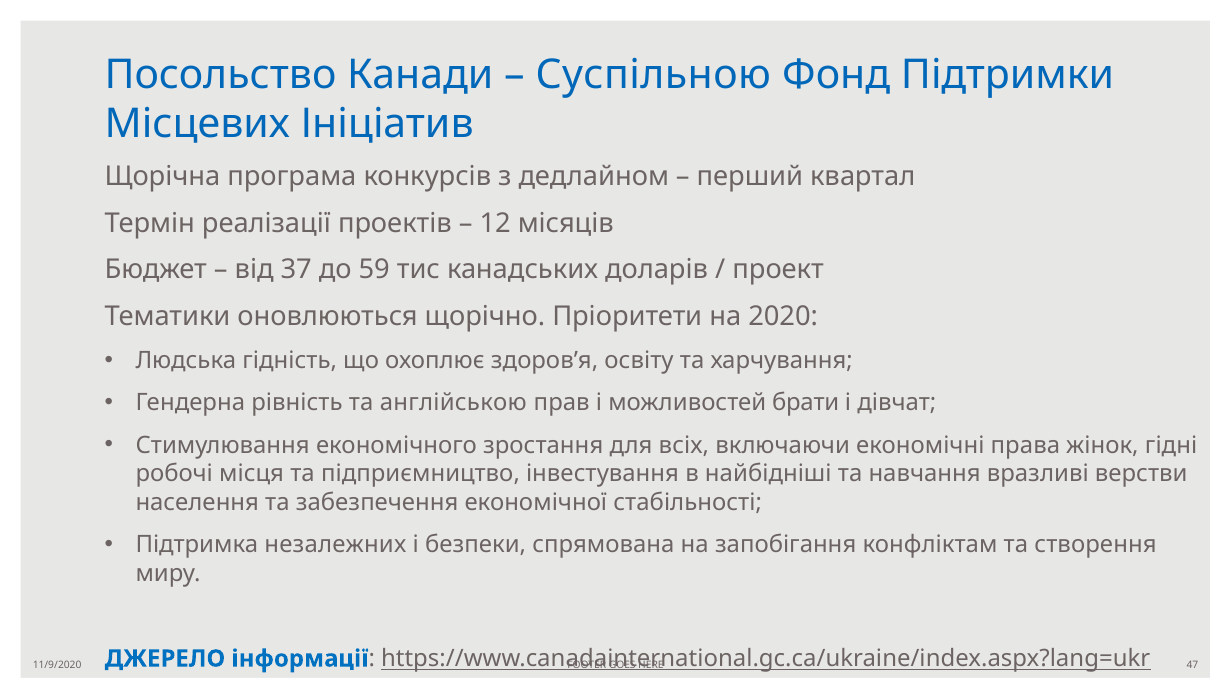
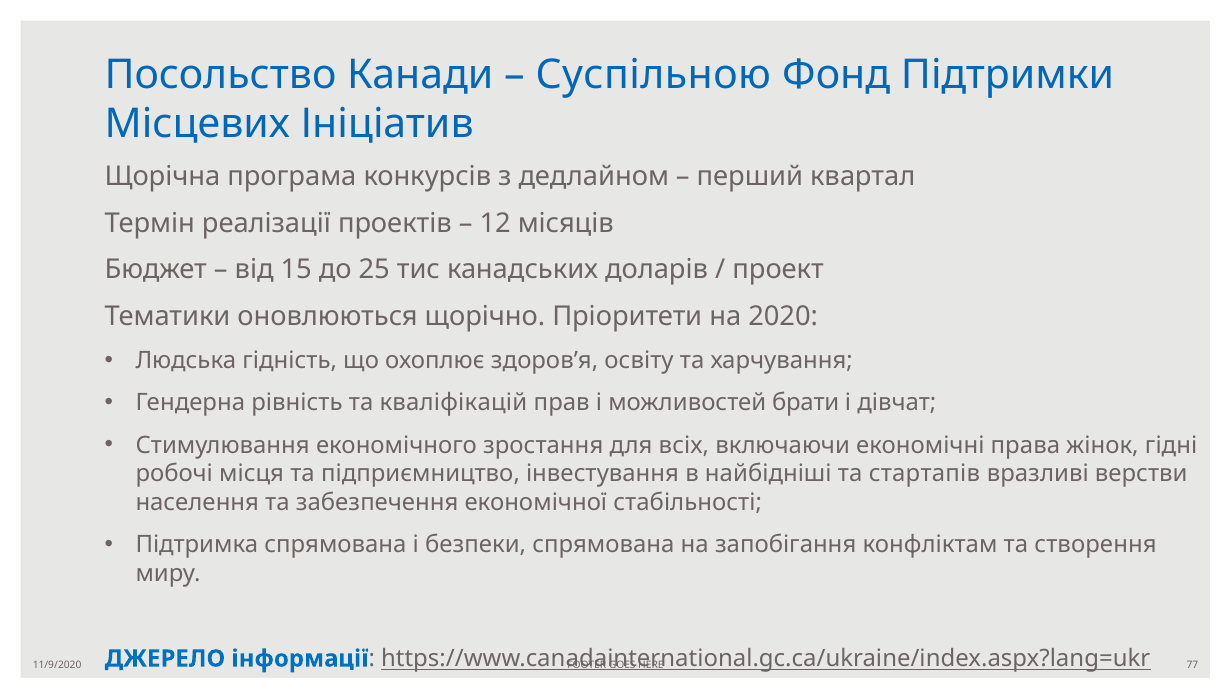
37: 37 -> 15
59: 59 -> 25
англійською: англійською -> кваліфікацій
навчання: навчання -> стартапів
Підтримка незалежних: незалежних -> спрямована
47: 47 -> 77
